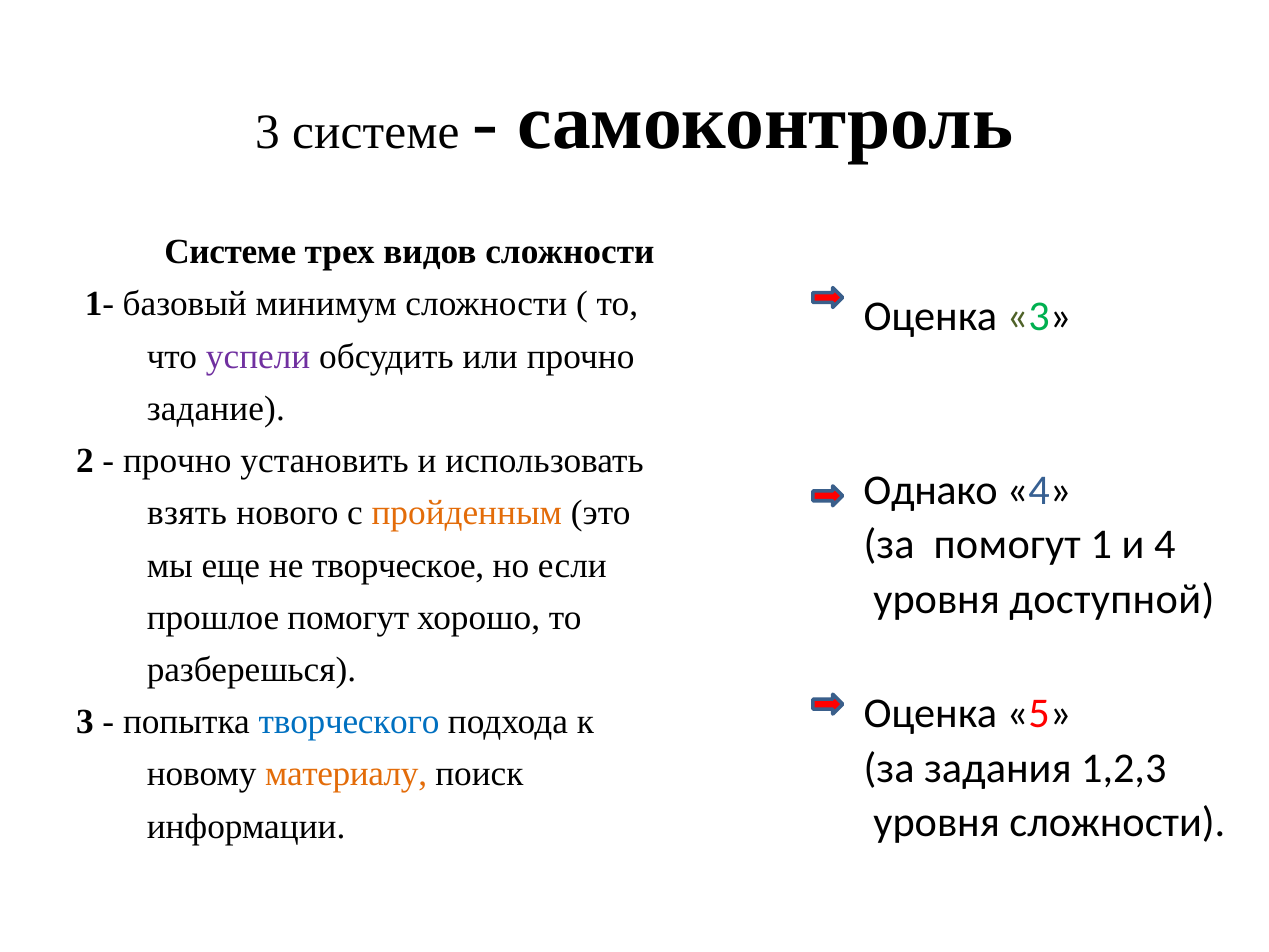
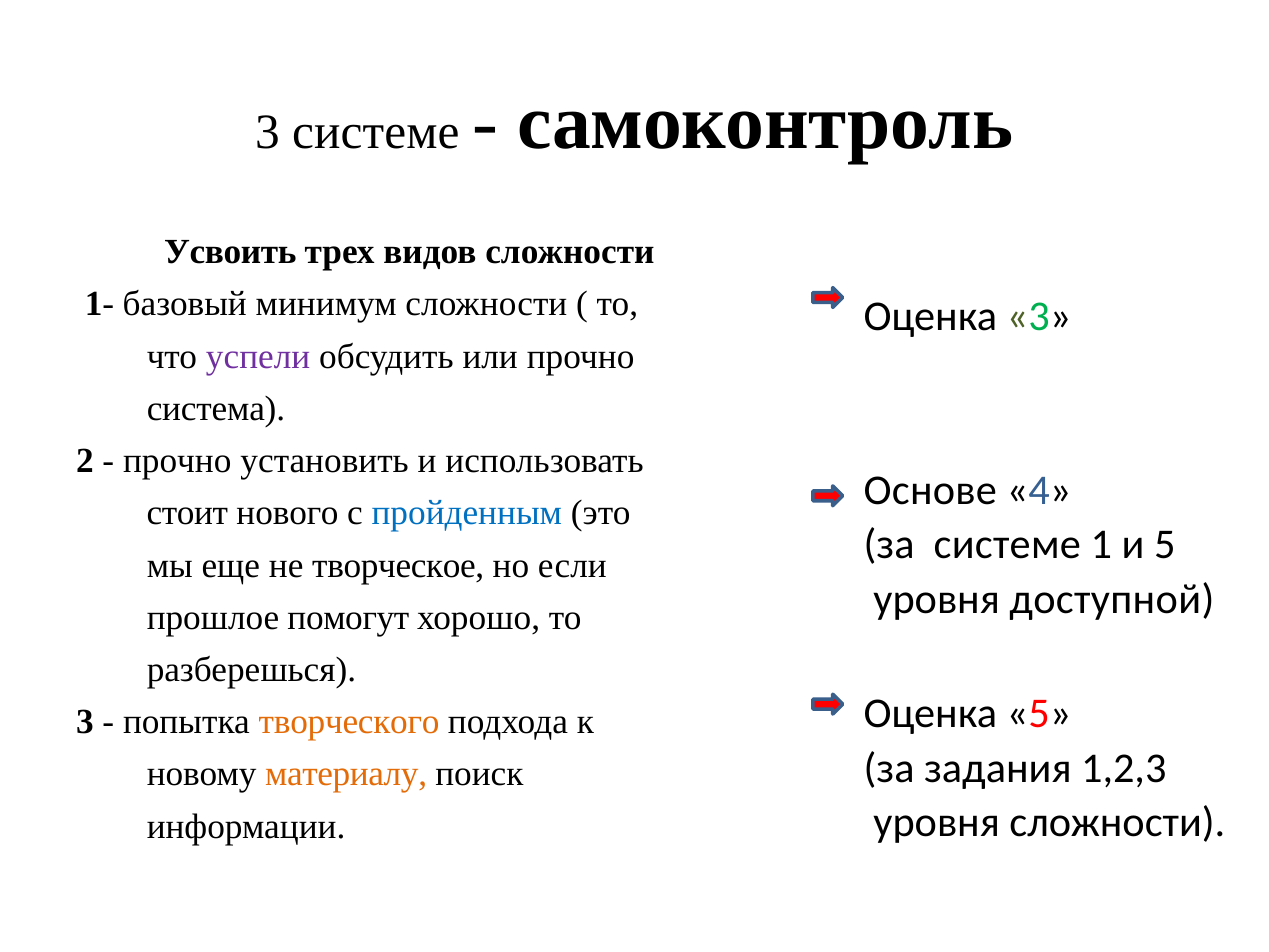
Системе at (230, 252): Системе -> Усвоить
задание: задание -> система
Однако: Однако -> Основе
взять: взять -> стоит
пройденным colour: orange -> blue
за помогут: помогут -> системе
и 4: 4 -> 5
творческого colour: blue -> orange
